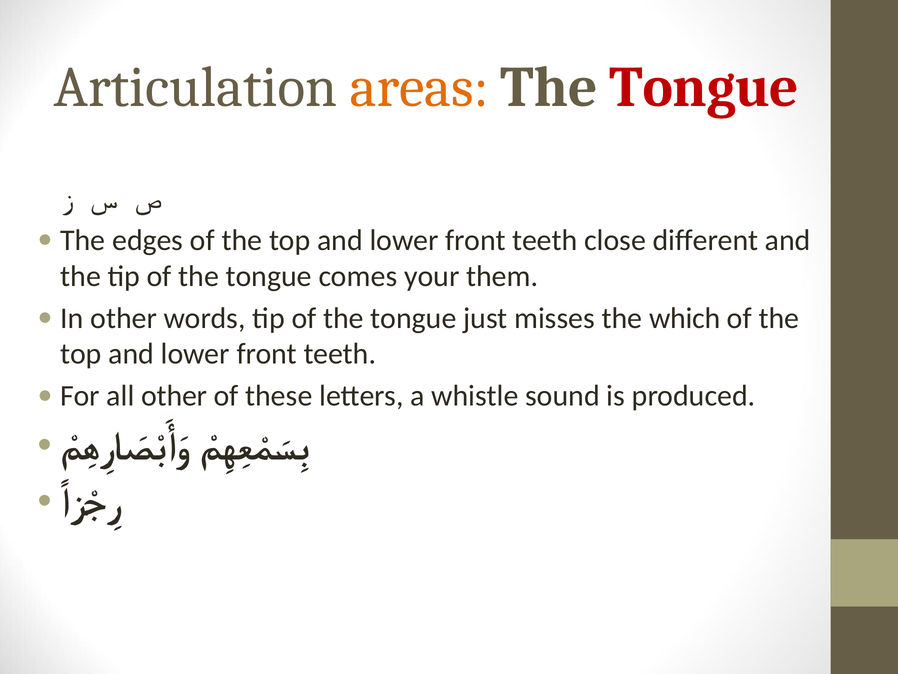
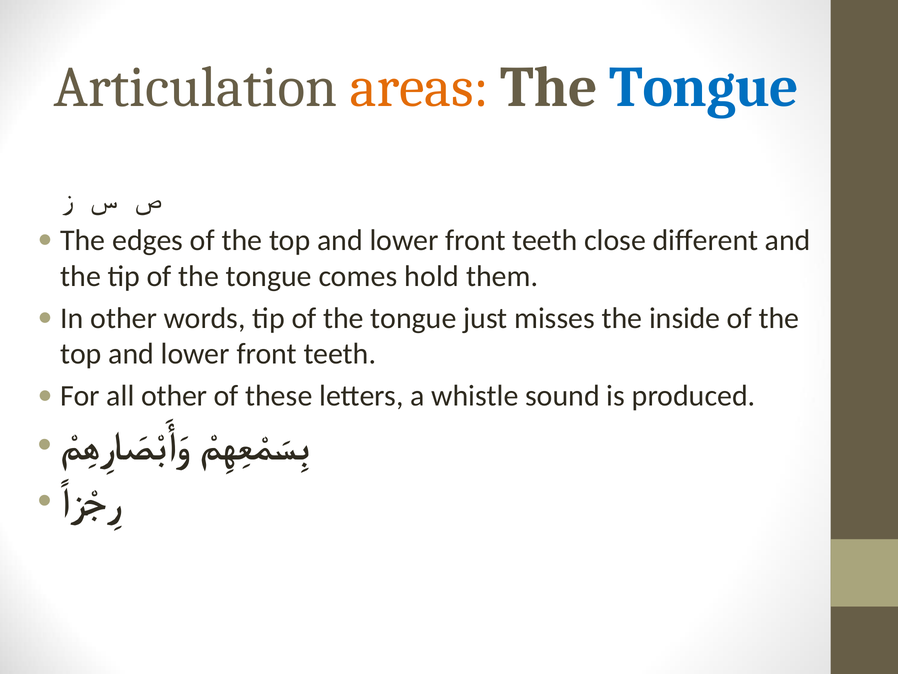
Tongue at (704, 87) colour: red -> blue
your: your -> hold
which: which -> inside
